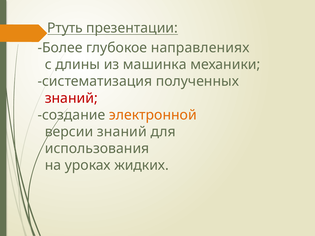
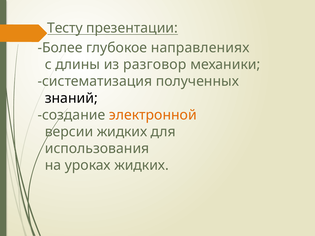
Ртуть: Ртуть -> Тесту
машинка: машинка -> разговор
знаний at (71, 98) colour: red -> black
версии знаний: знаний -> жидких
